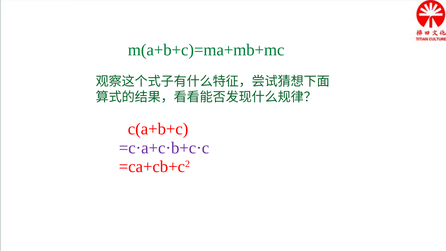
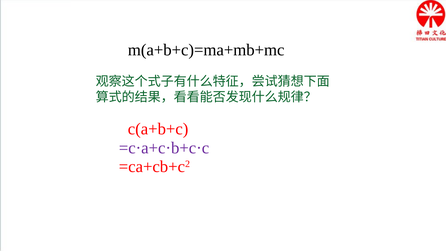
m(a+b+c)=ma+mb+mc colour: green -> black
